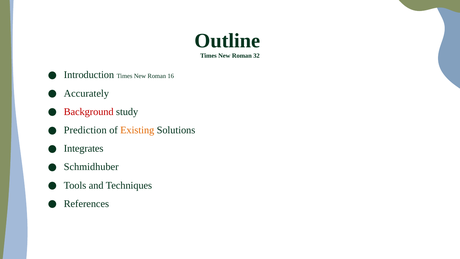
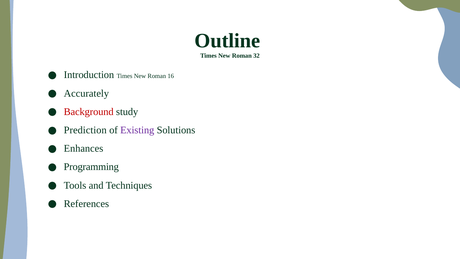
Existing colour: orange -> purple
Integrates: Integrates -> Enhances
Schmidhuber: Schmidhuber -> Programming
